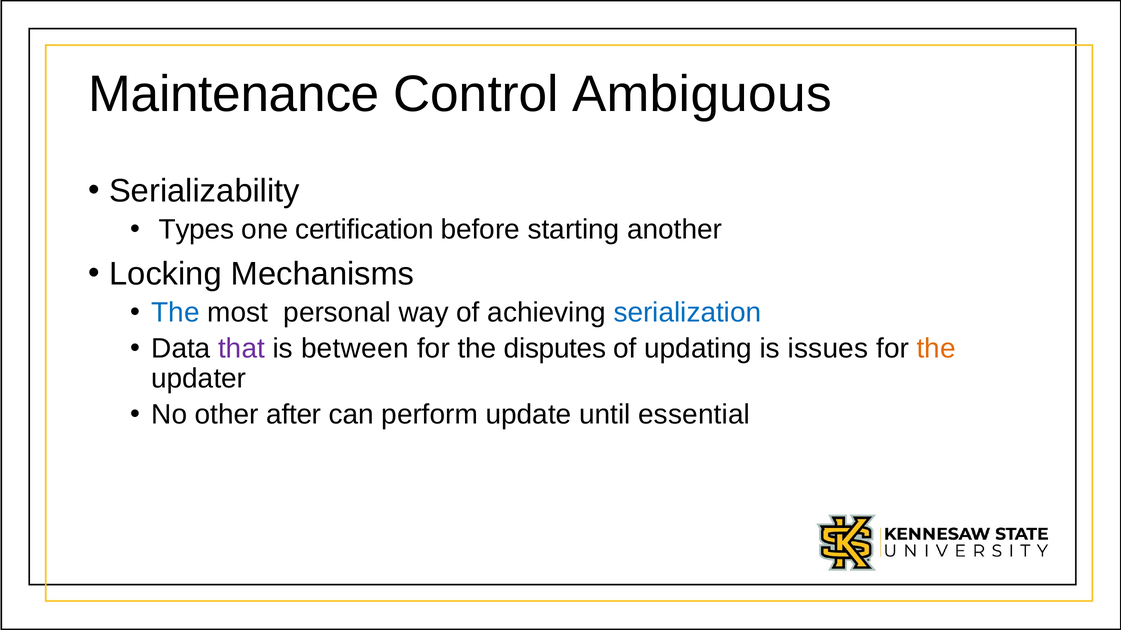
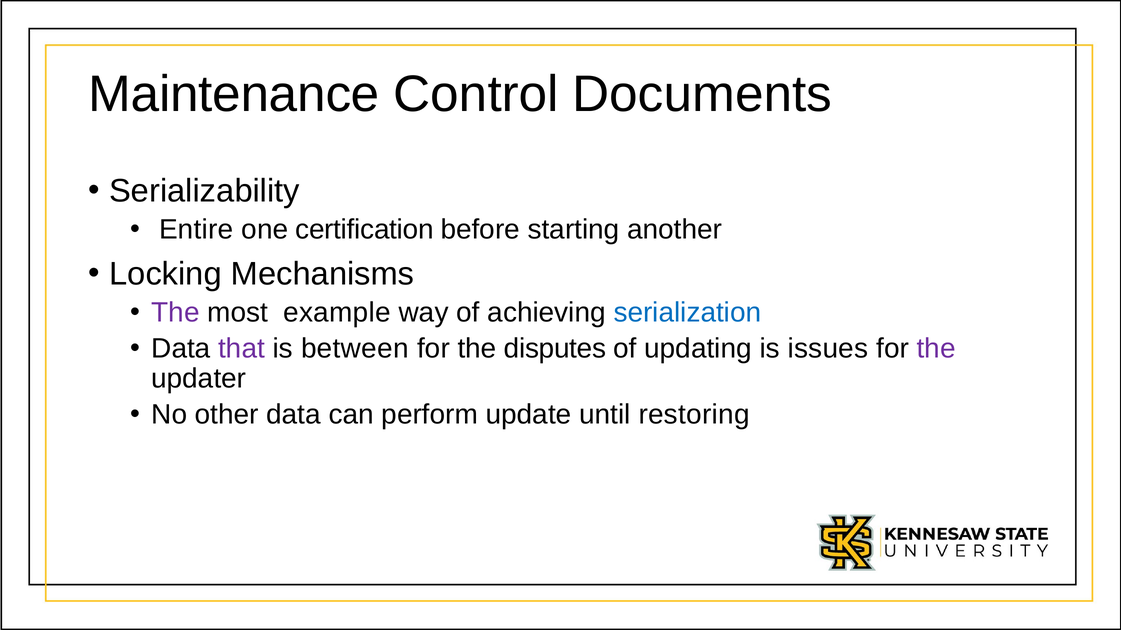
Ambiguous: Ambiguous -> Documents
Types: Types -> Entire
The at (175, 313) colour: blue -> purple
personal: personal -> example
the at (936, 349) colour: orange -> purple
other after: after -> data
essential: essential -> restoring
